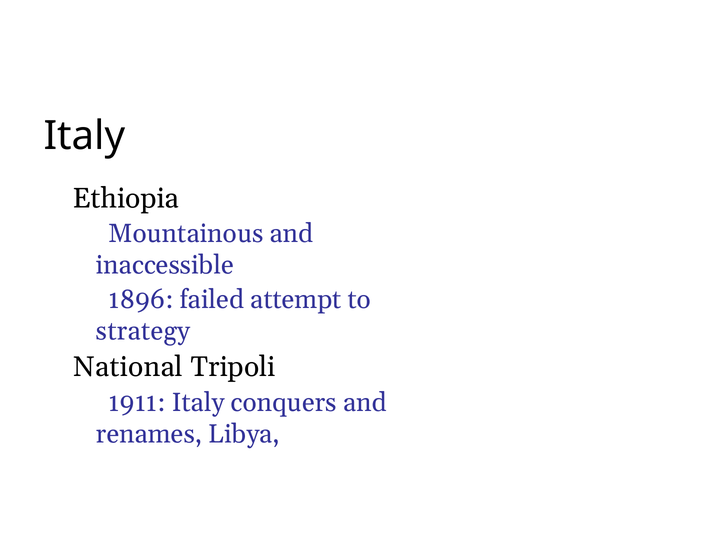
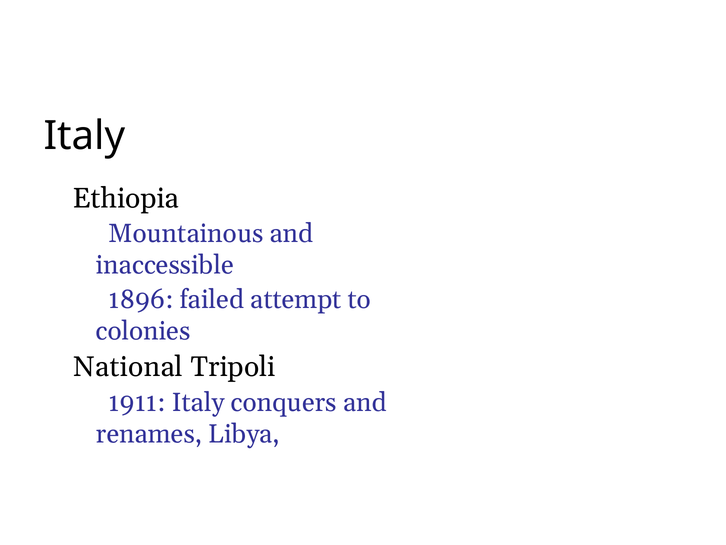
strategy: strategy -> colonies
